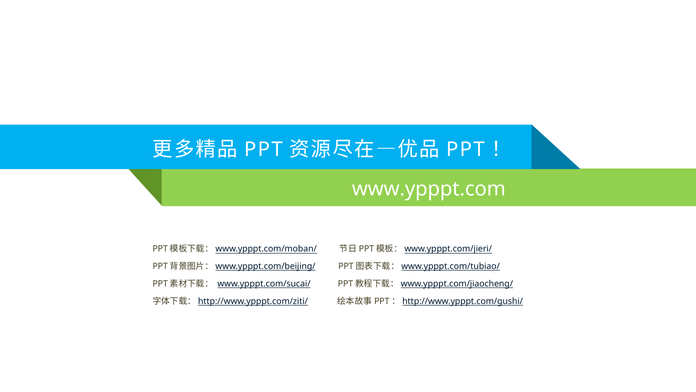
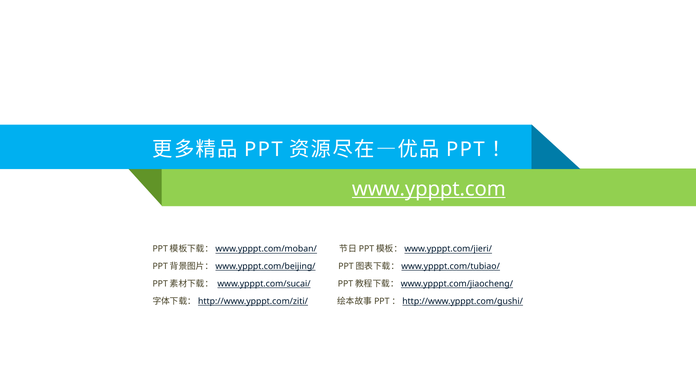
www.ypppt.com underline: none -> present
